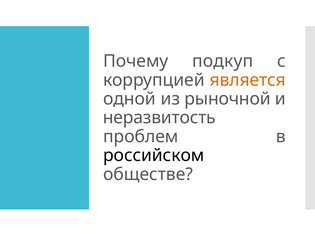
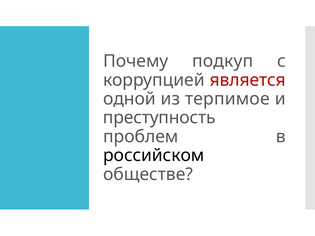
является colour: orange -> red
рыночной: рыночной -> терпимое
неразвитость: неразвитость -> преступность
